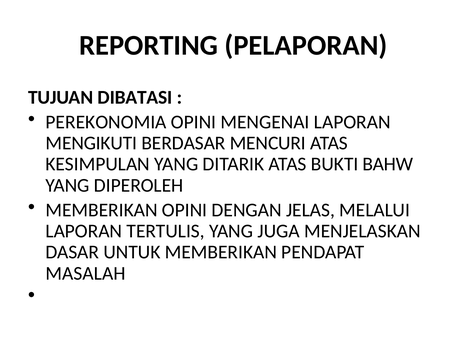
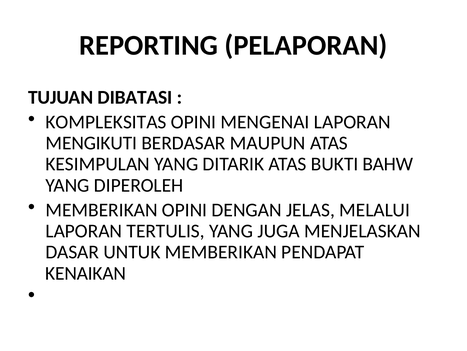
PEREKONOMIA: PEREKONOMIA -> KOMPLEKSITAS
MENCURI: MENCURI -> MAUPUN
MASALAH: MASALAH -> KENAIKAN
